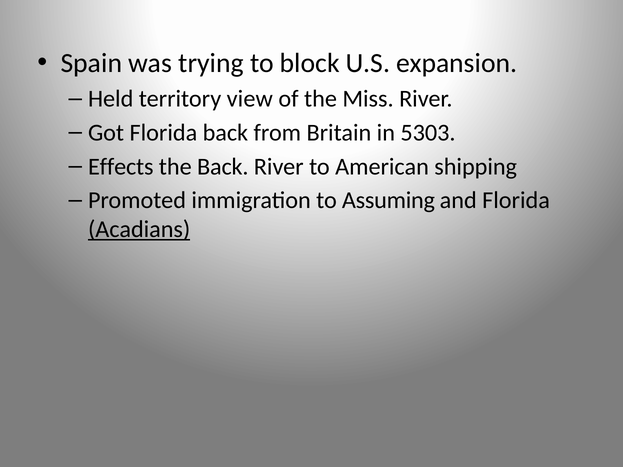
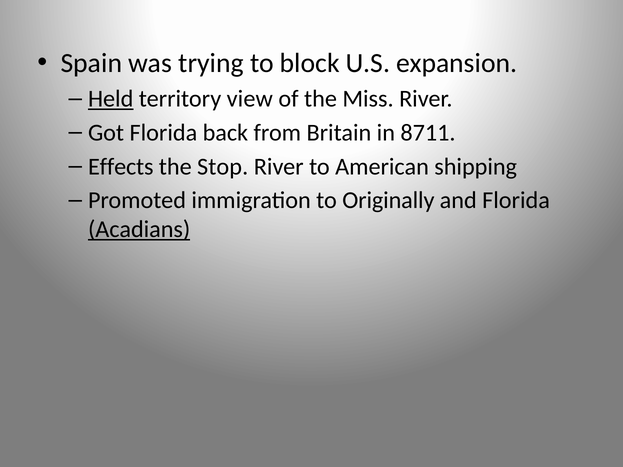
Held underline: none -> present
5303: 5303 -> 8711
the Back: Back -> Stop
Assuming: Assuming -> Originally
